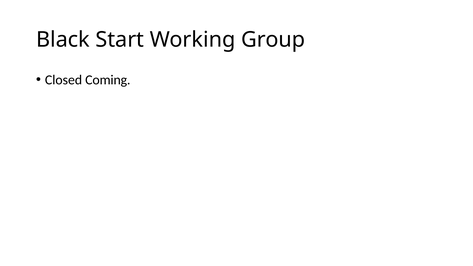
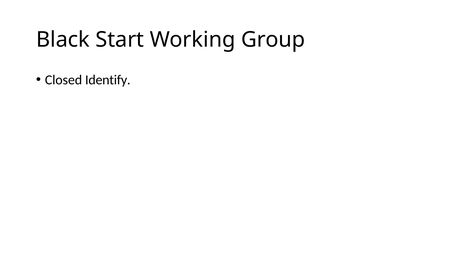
Coming: Coming -> Identify
